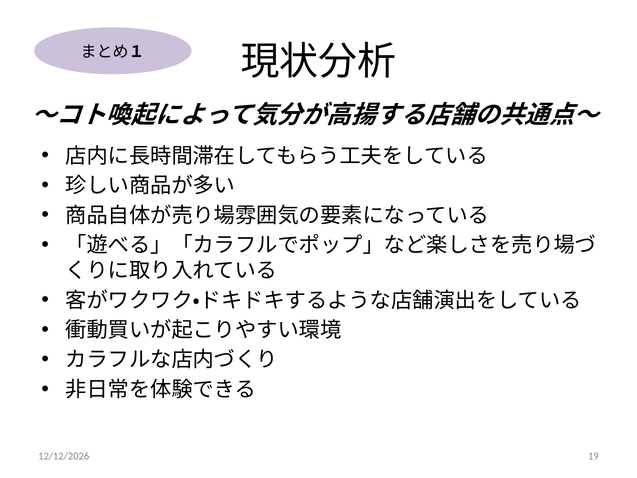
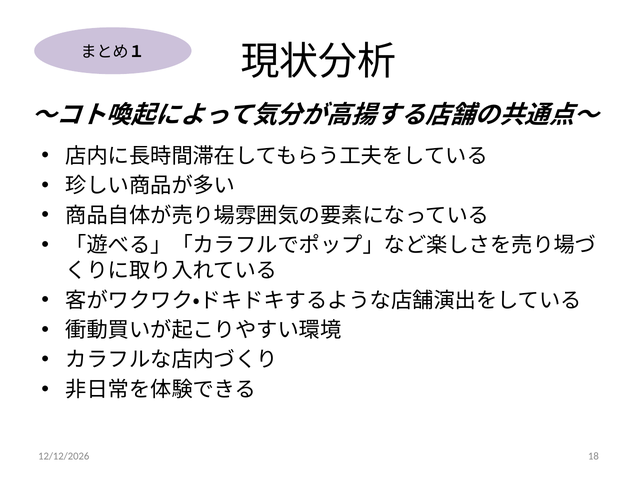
19: 19 -> 18
